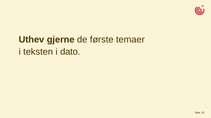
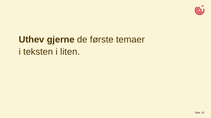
dato: dato -> liten
